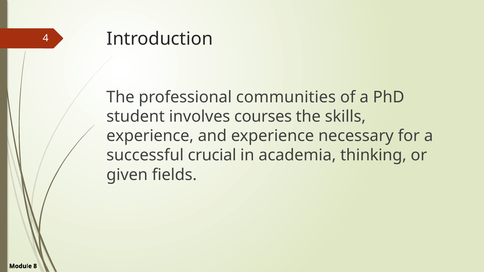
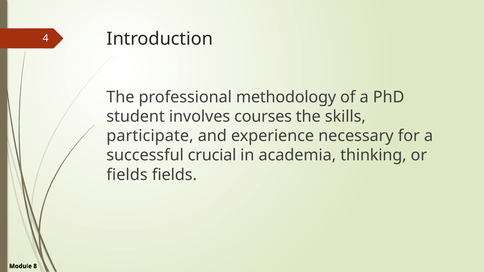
communities: communities -> methodology
experience at (150, 136): experience -> participate
given at (127, 175): given -> fields
